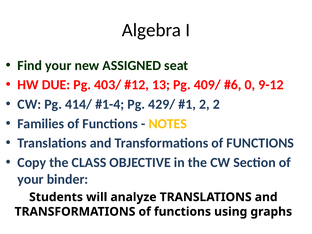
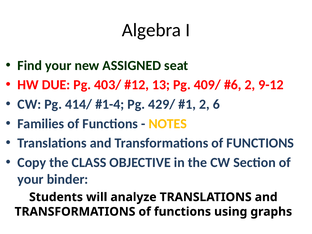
0 at (250, 85): 0 -> 2
2 2: 2 -> 6
